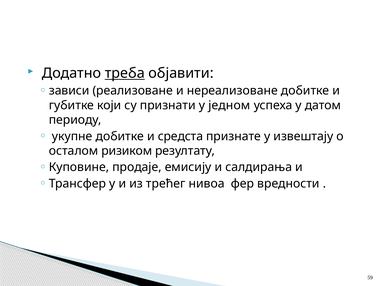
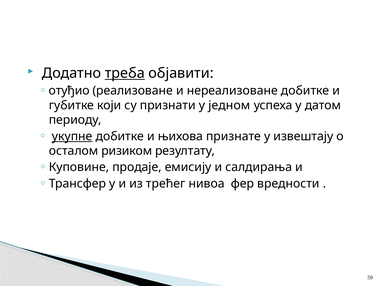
зависи: зависи -> отуђио
укупне underline: none -> present
средста: средста -> њихова
